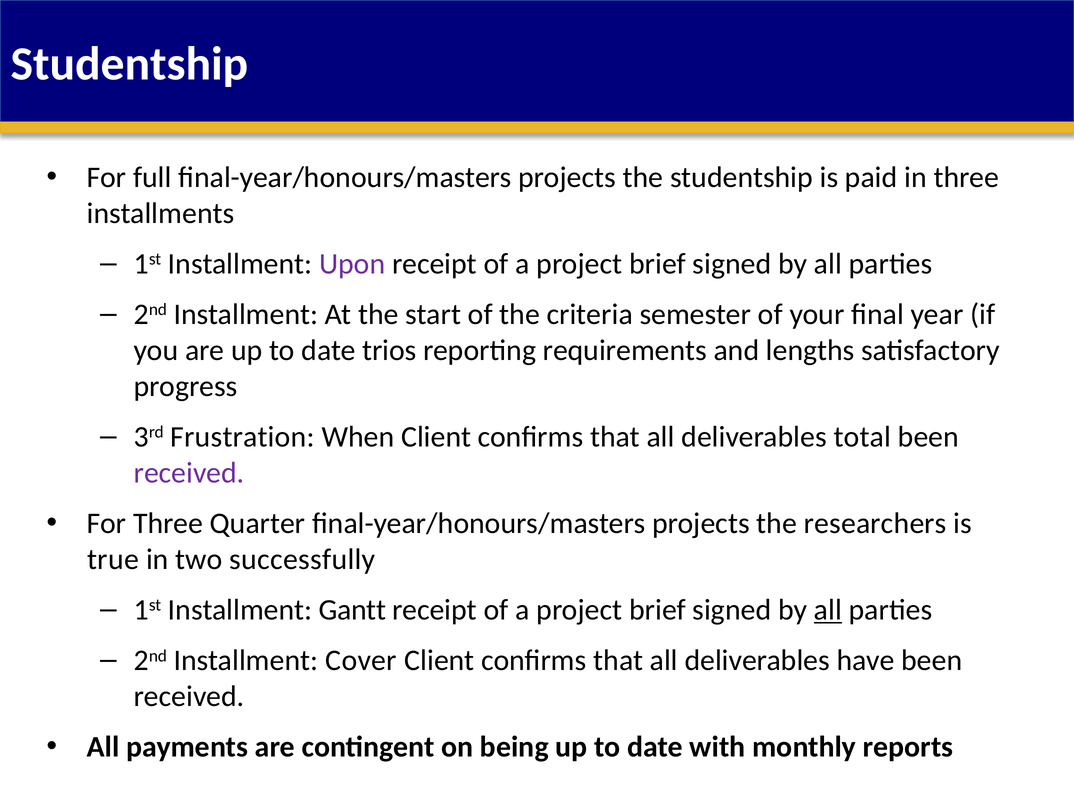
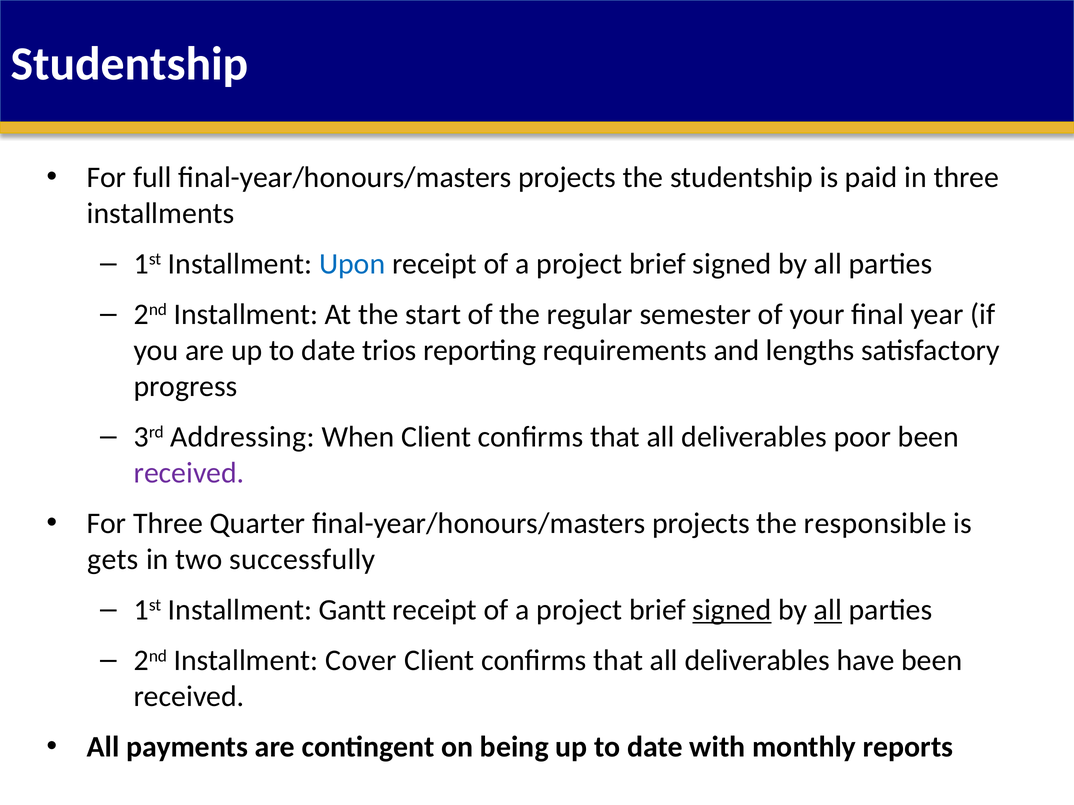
Upon colour: purple -> blue
criteria: criteria -> regular
Frustration: Frustration -> Addressing
total: total -> poor
researchers: researchers -> responsible
true: true -> gets
signed at (732, 610) underline: none -> present
